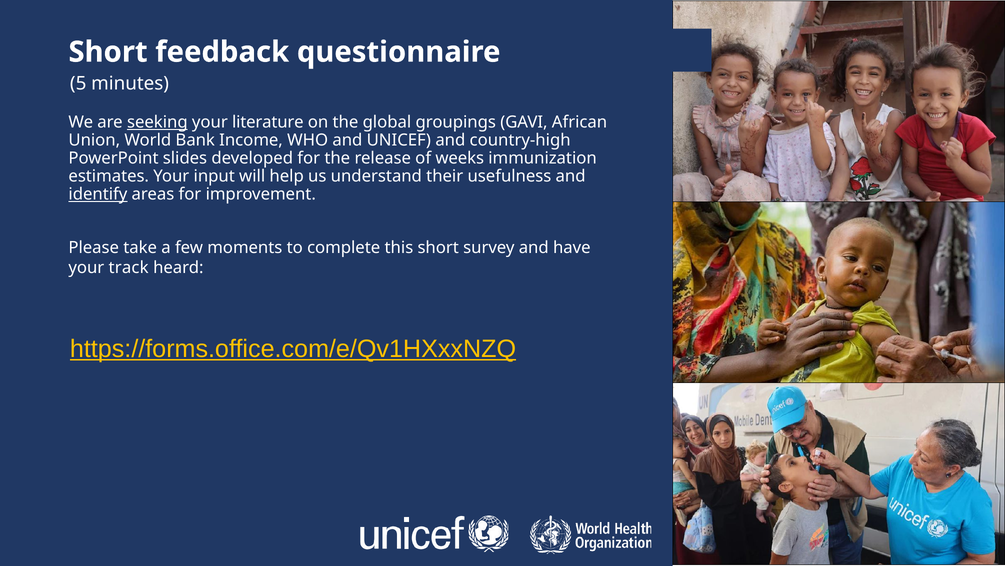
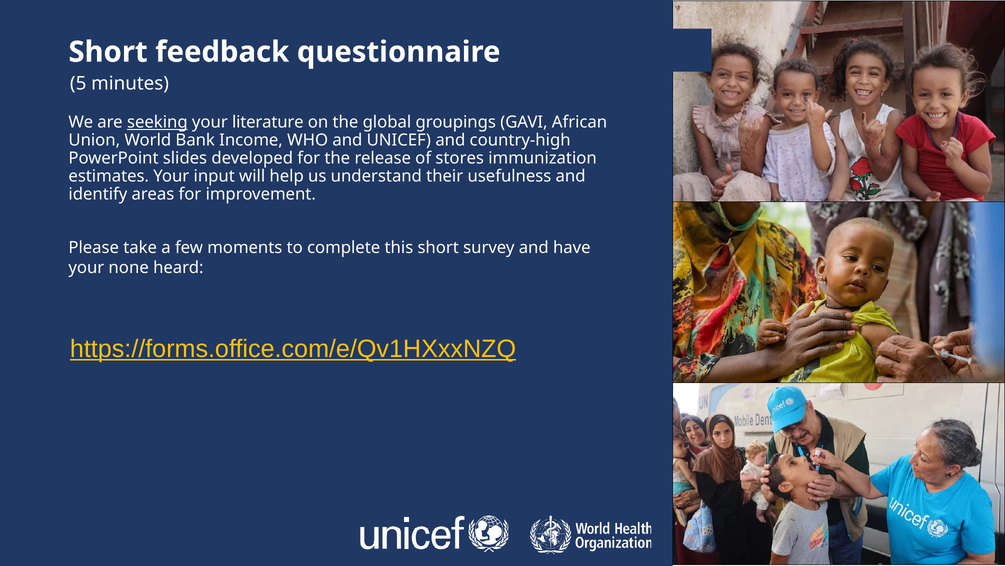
weeks: weeks -> stores
identify underline: present -> none
track: track -> none
